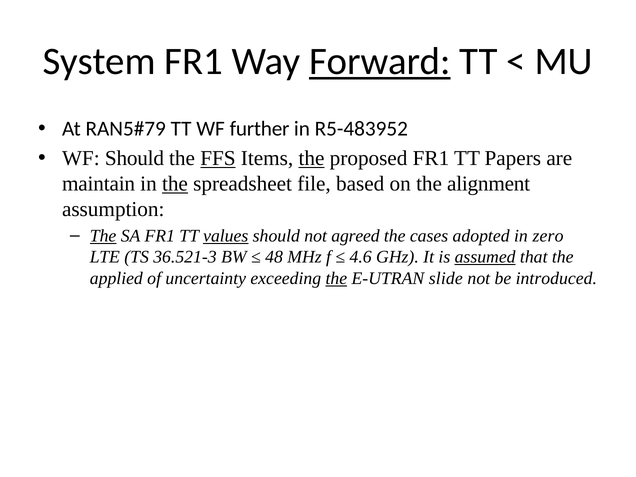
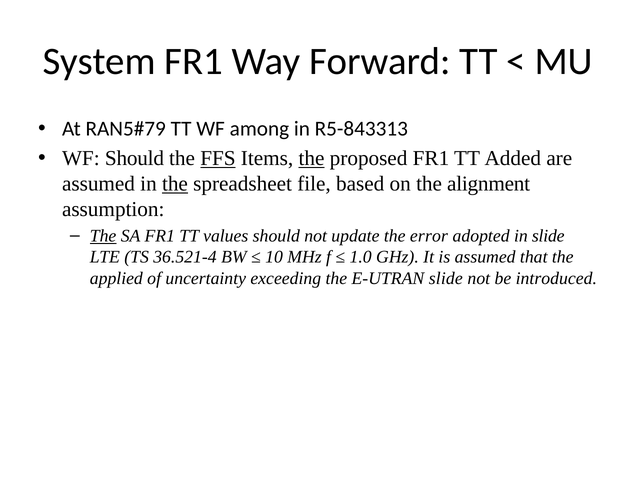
Forward underline: present -> none
further: further -> among
R5-483952: R5-483952 -> R5-843313
Papers: Papers -> Added
maintain at (99, 184): maintain -> assumed
values underline: present -> none
agreed: agreed -> update
cases: cases -> error
in zero: zero -> slide
36.521-3: 36.521-3 -> 36.521-4
48: 48 -> 10
4.6: 4.6 -> 1.0
assumed at (485, 257) underline: present -> none
the at (336, 278) underline: present -> none
